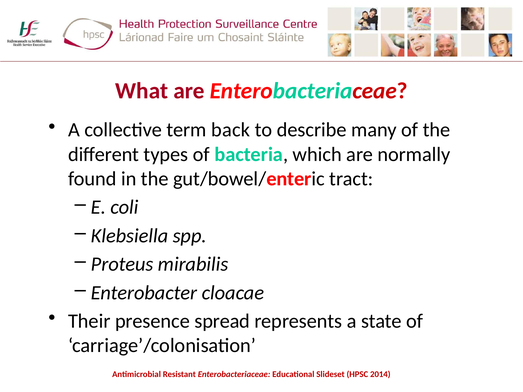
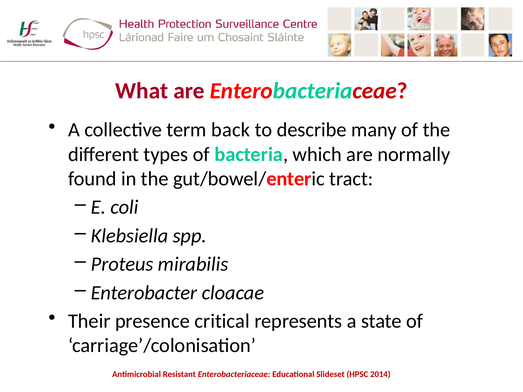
spread: spread -> critical
